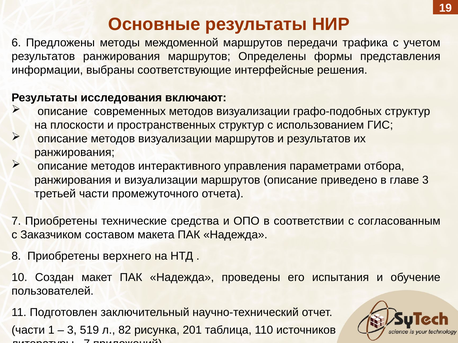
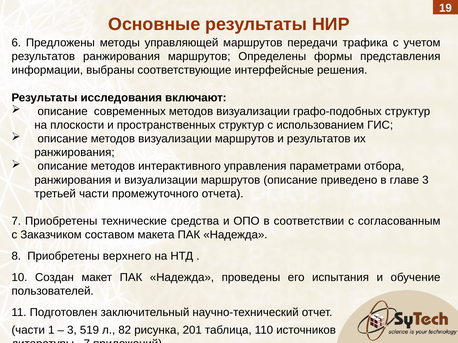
междоменной: междоменной -> управляющей
